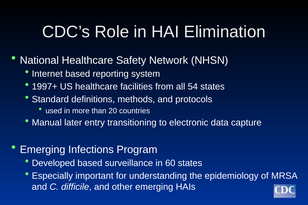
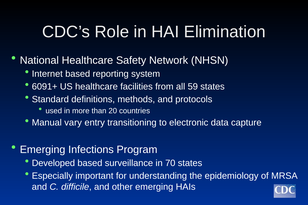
1997+: 1997+ -> 6091+
54: 54 -> 59
later: later -> vary
60: 60 -> 70
